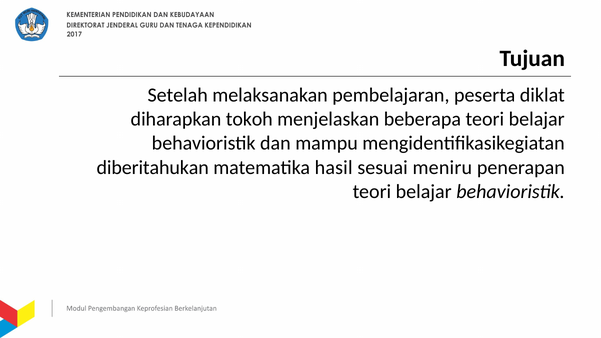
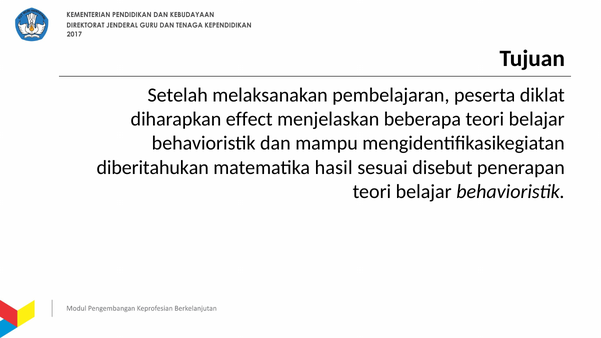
tokoh: tokoh -> effect
meniru: meniru -> disebut
